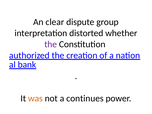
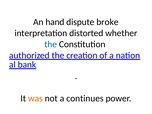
clear: clear -> hand
group: group -> broke
the at (51, 44) colour: purple -> blue
